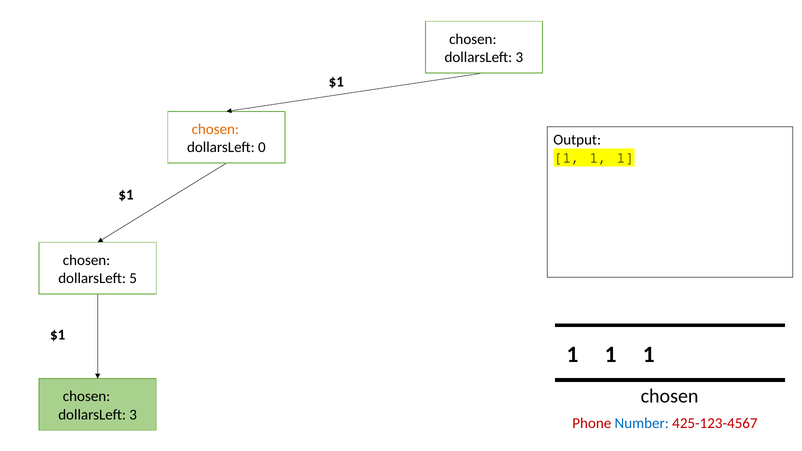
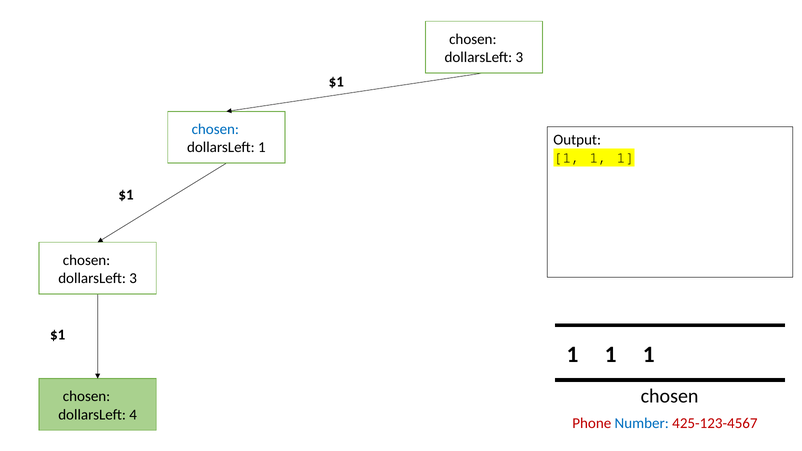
chosen at (215, 129) colour: orange -> blue
dollarsLeft 0: 0 -> 1
5 at (133, 278): 5 -> 3
3 at (133, 415): 3 -> 4
